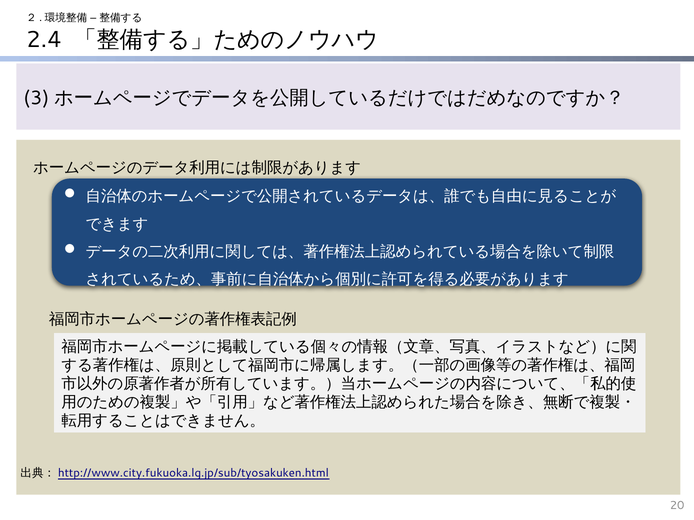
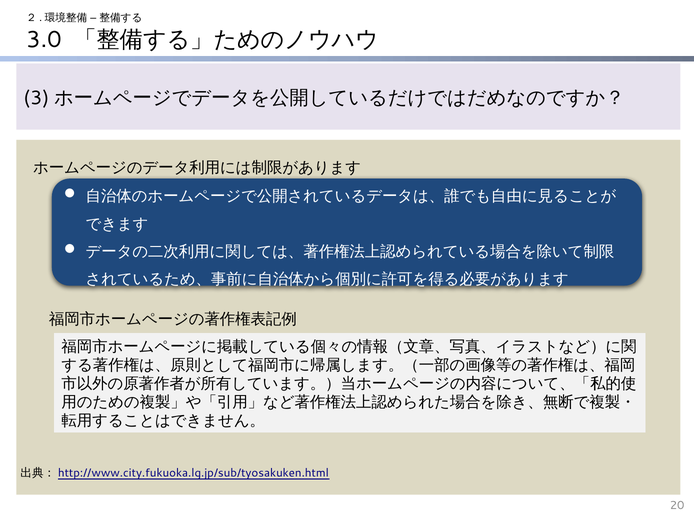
2.4: 2.4 -> 3.0
